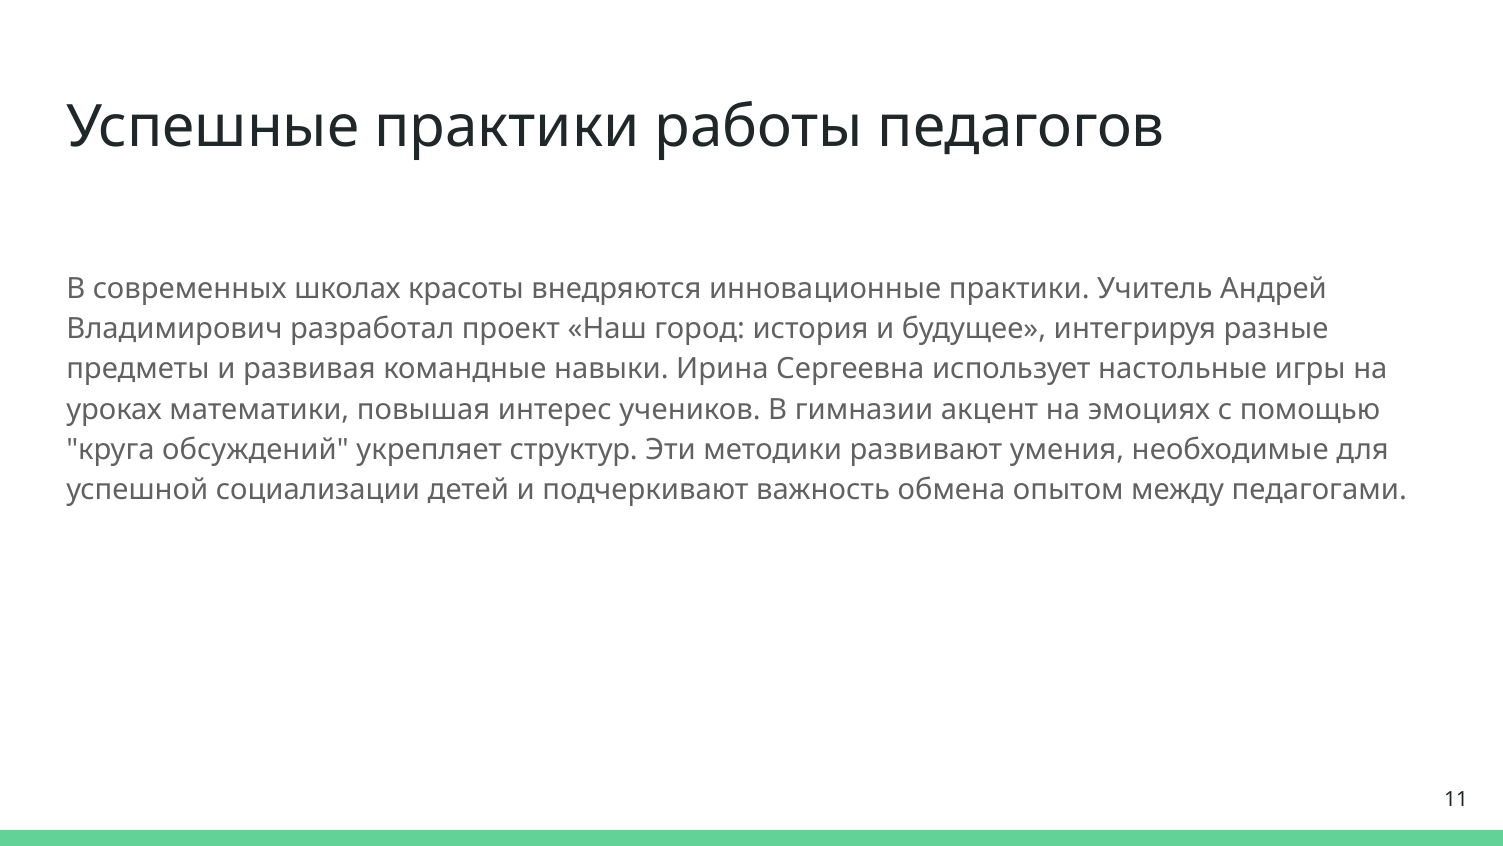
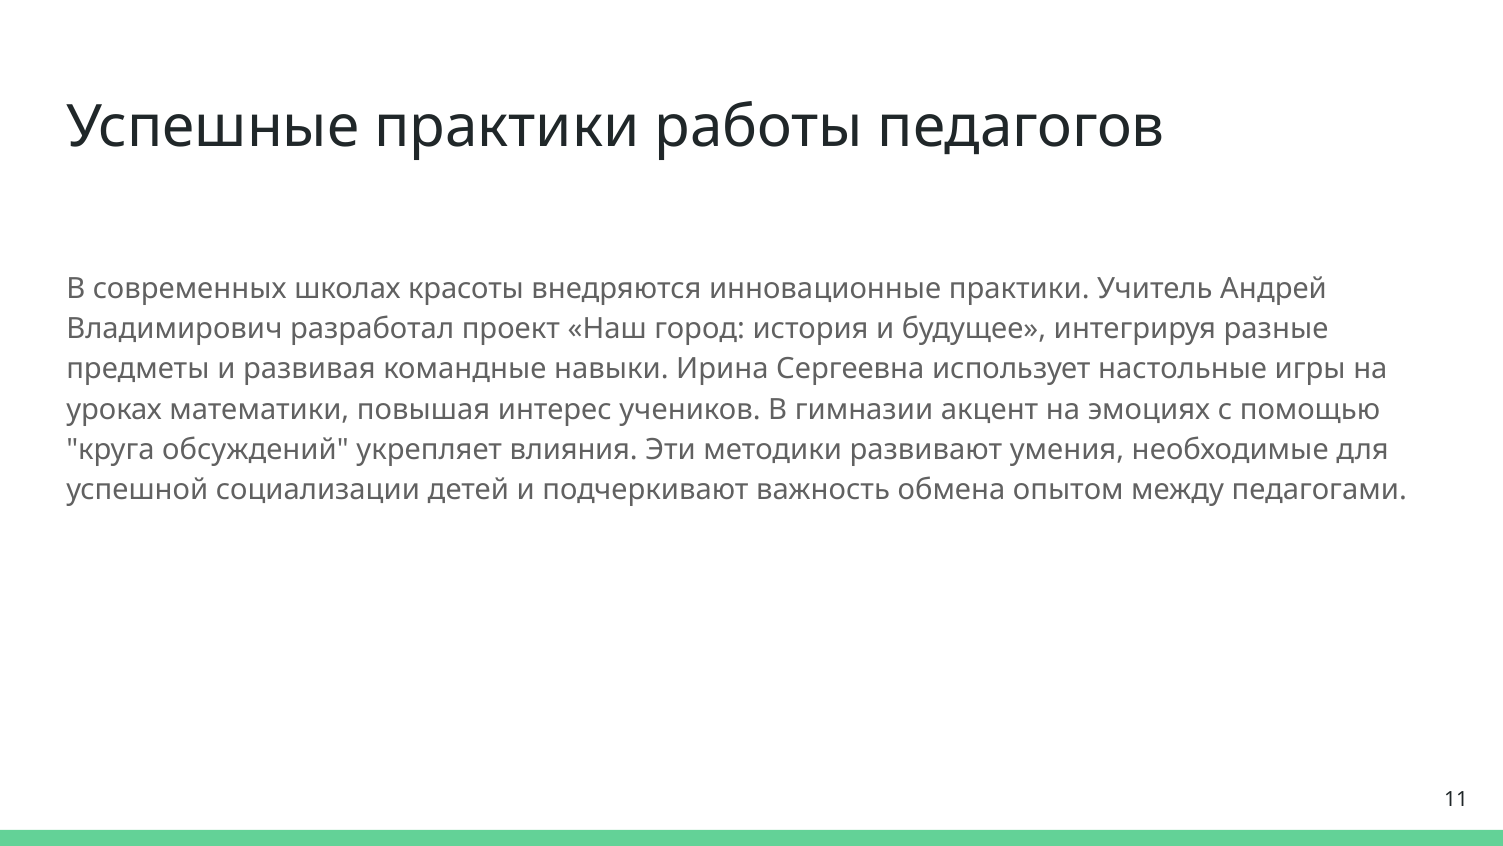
структур: структур -> влияния
